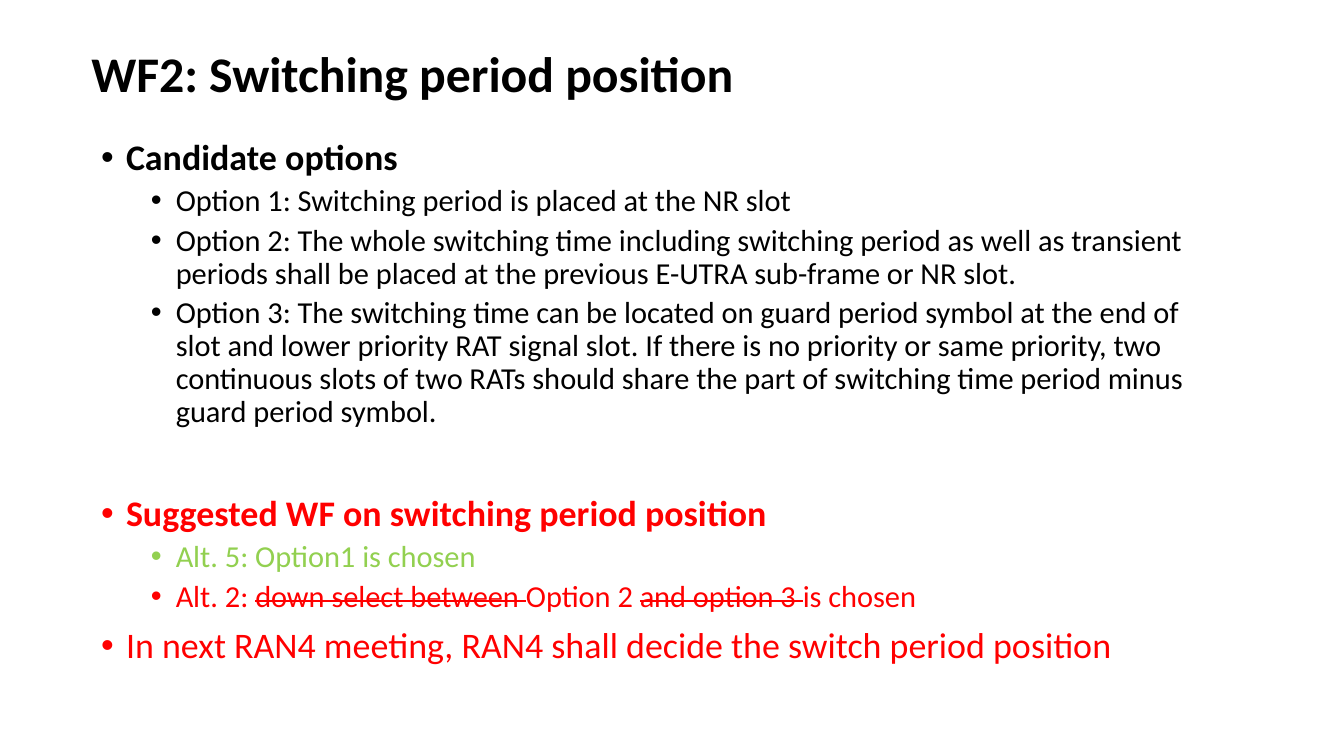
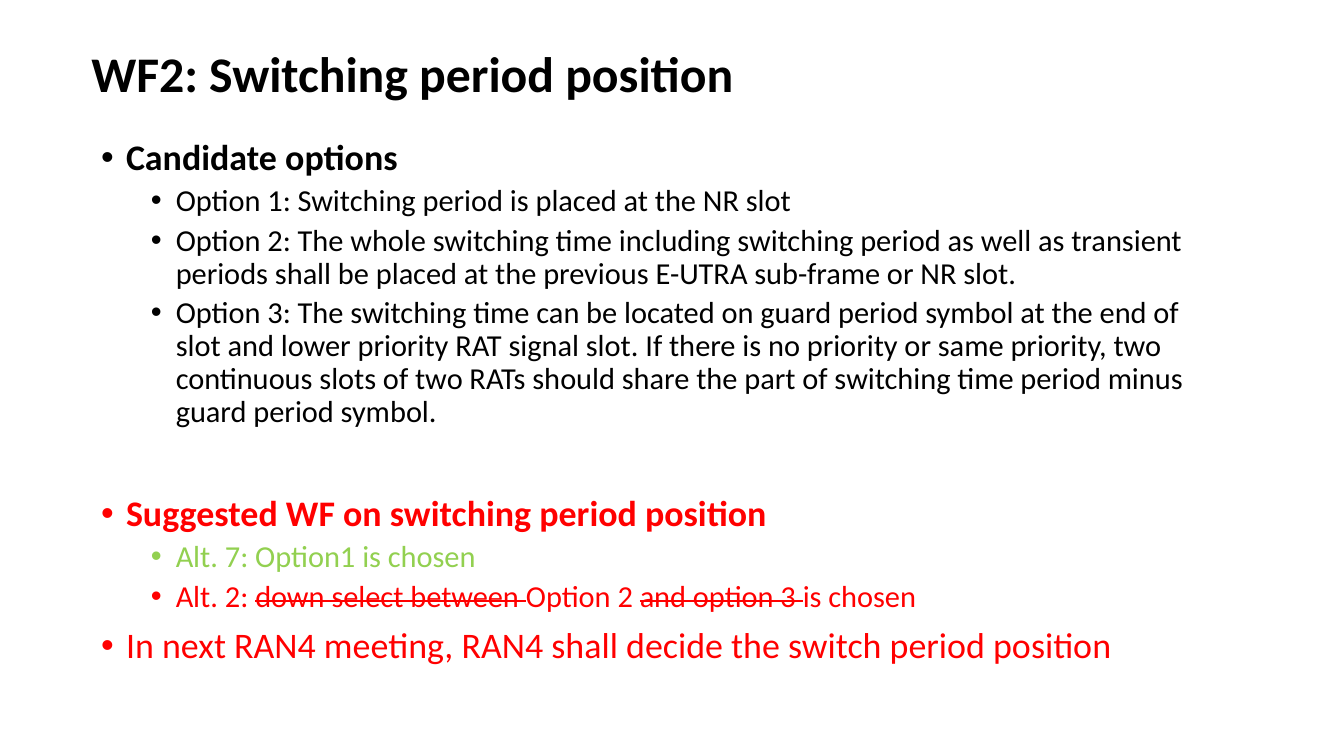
5: 5 -> 7
